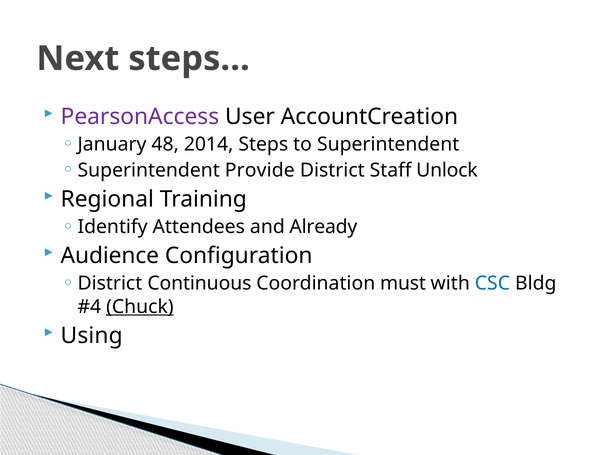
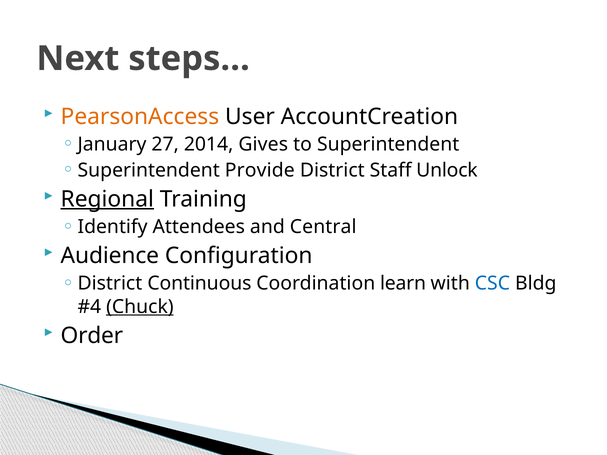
PearsonAccess colour: purple -> orange
48: 48 -> 27
Steps: Steps -> Gives
Regional underline: none -> present
Already: Already -> Central
must: must -> learn
Using: Using -> Order
